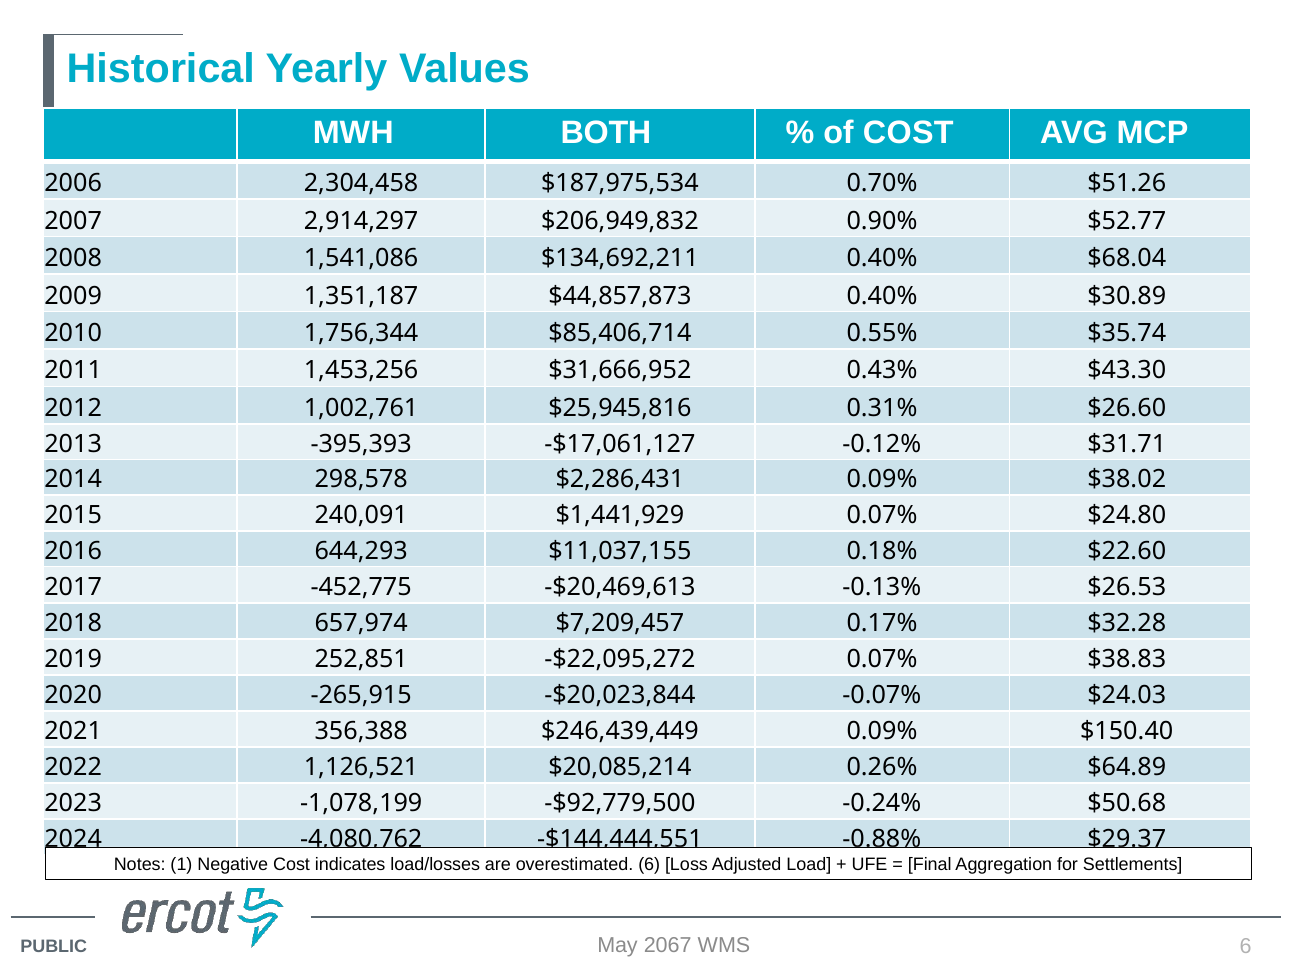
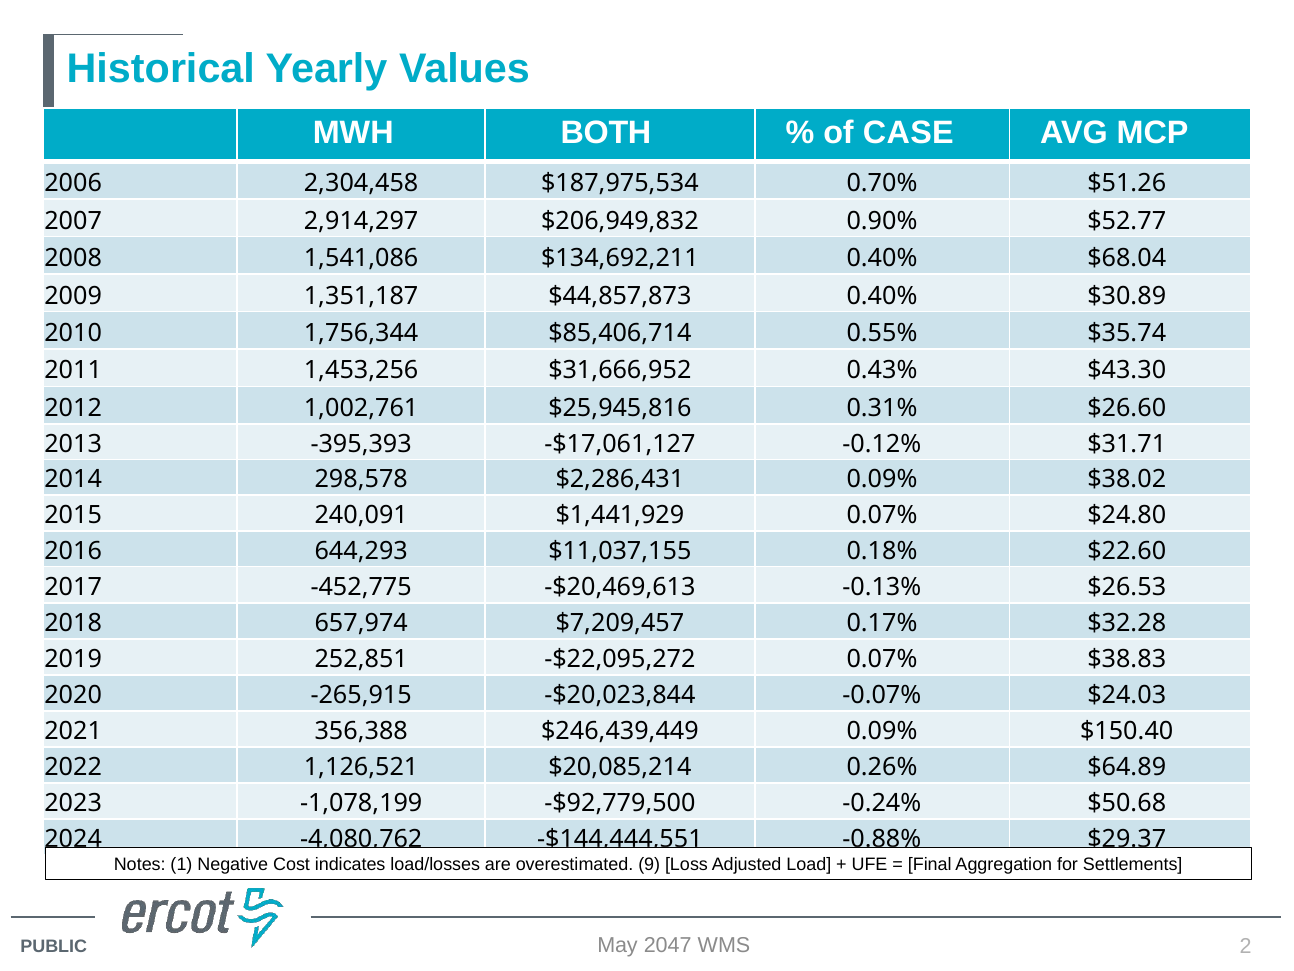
of COST: COST -> CASE
overestimated 6: 6 -> 9
2067: 2067 -> 2047
WMS 6: 6 -> 2
